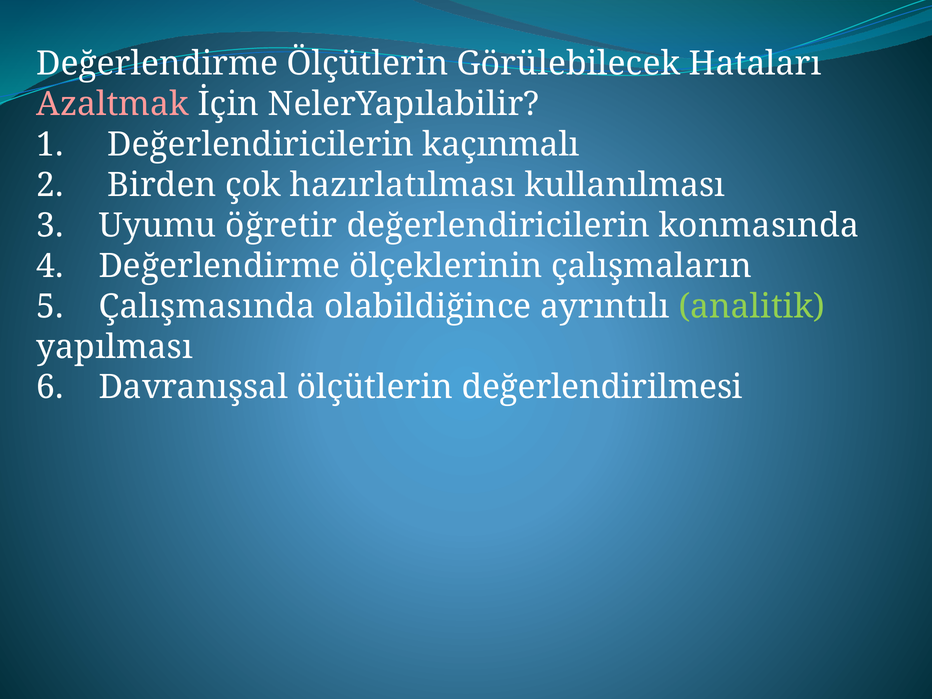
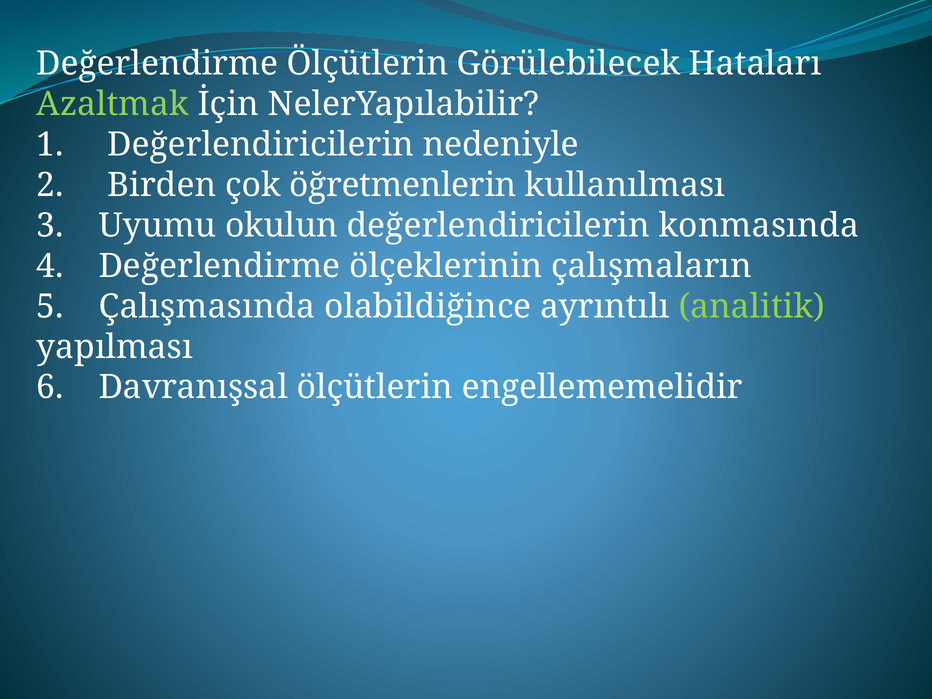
Azaltmak colour: pink -> light green
kaçınmalı: kaçınmalı -> nedeniyle
hazırlatılması: hazırlatılması -> öğretmenlerin
öğretir: öğretir -> okulun
değerlendirilmesi: değerlendirilmesi -> engellememelidir
